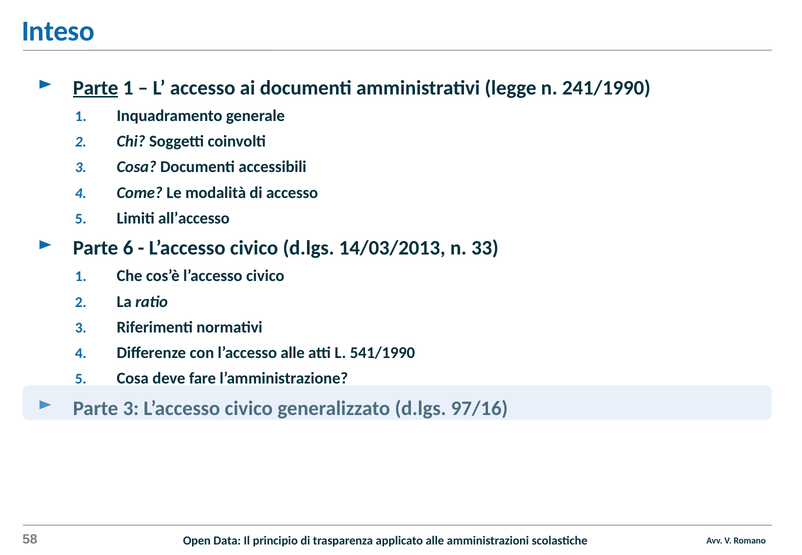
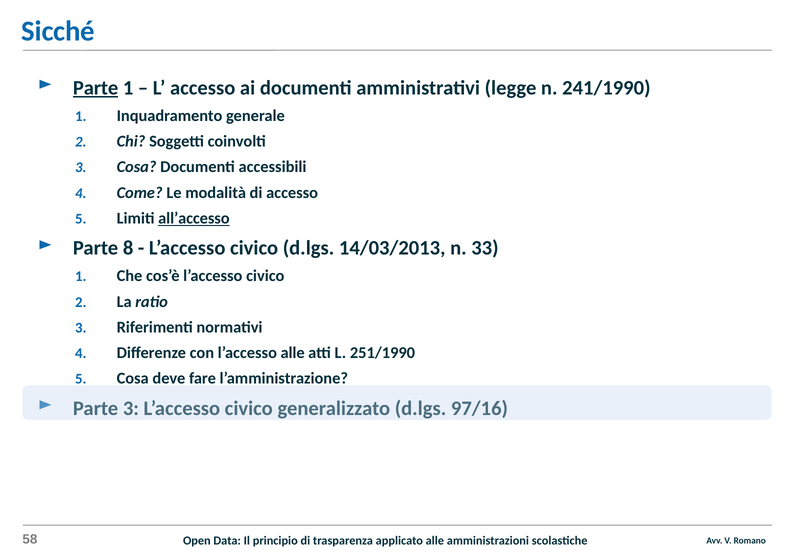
Inteso: Inteso -> Sicché
all’accesso underline: none -> present
6: 6 -> 8
541/1990: 541/1990 -> 251/1990
